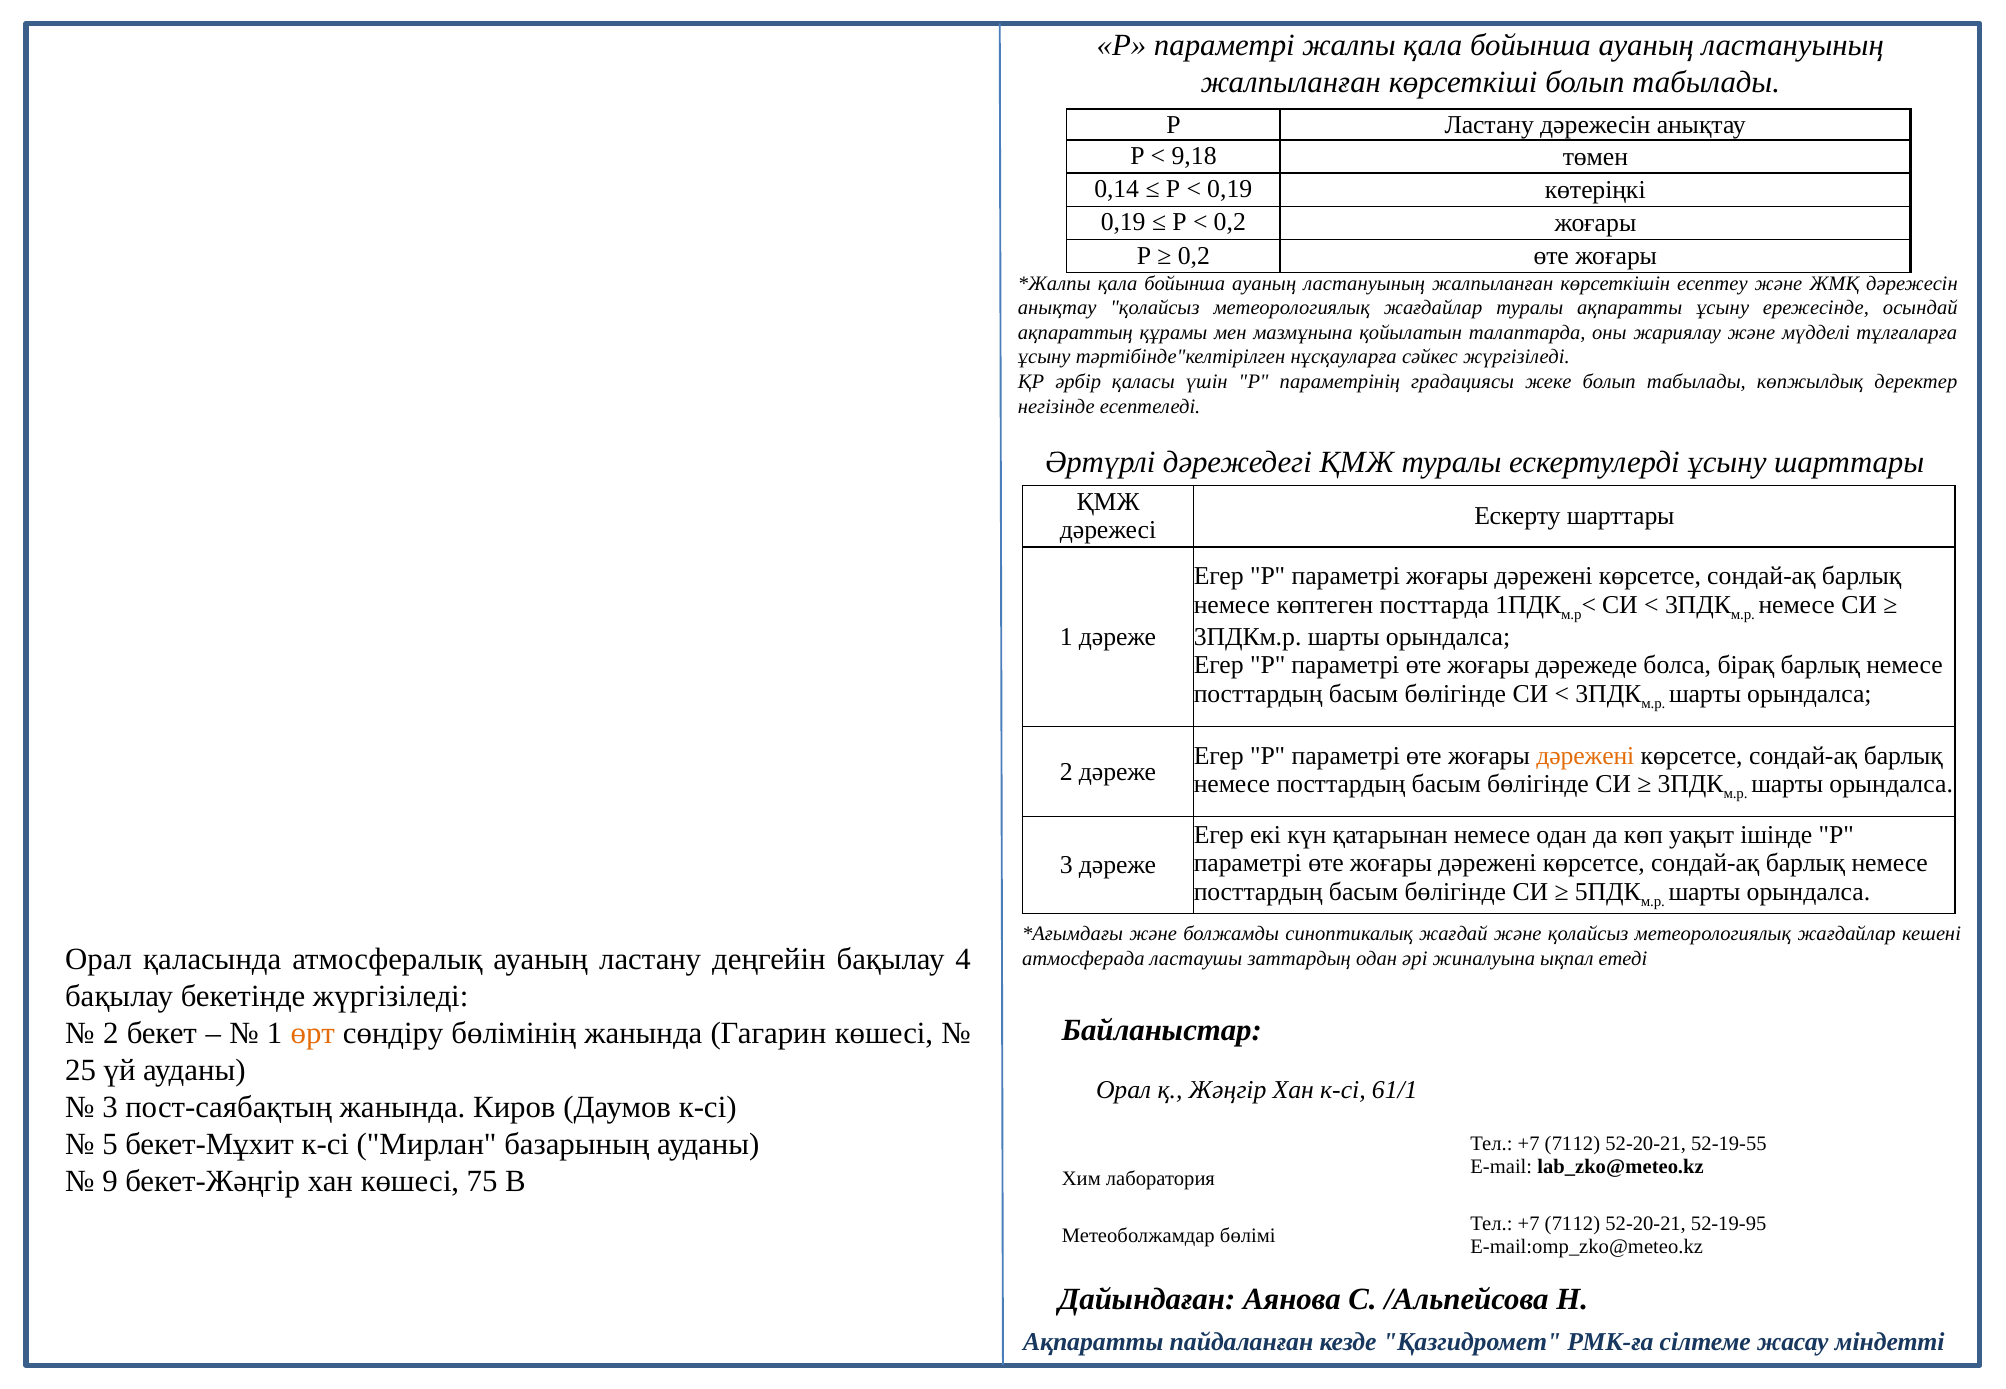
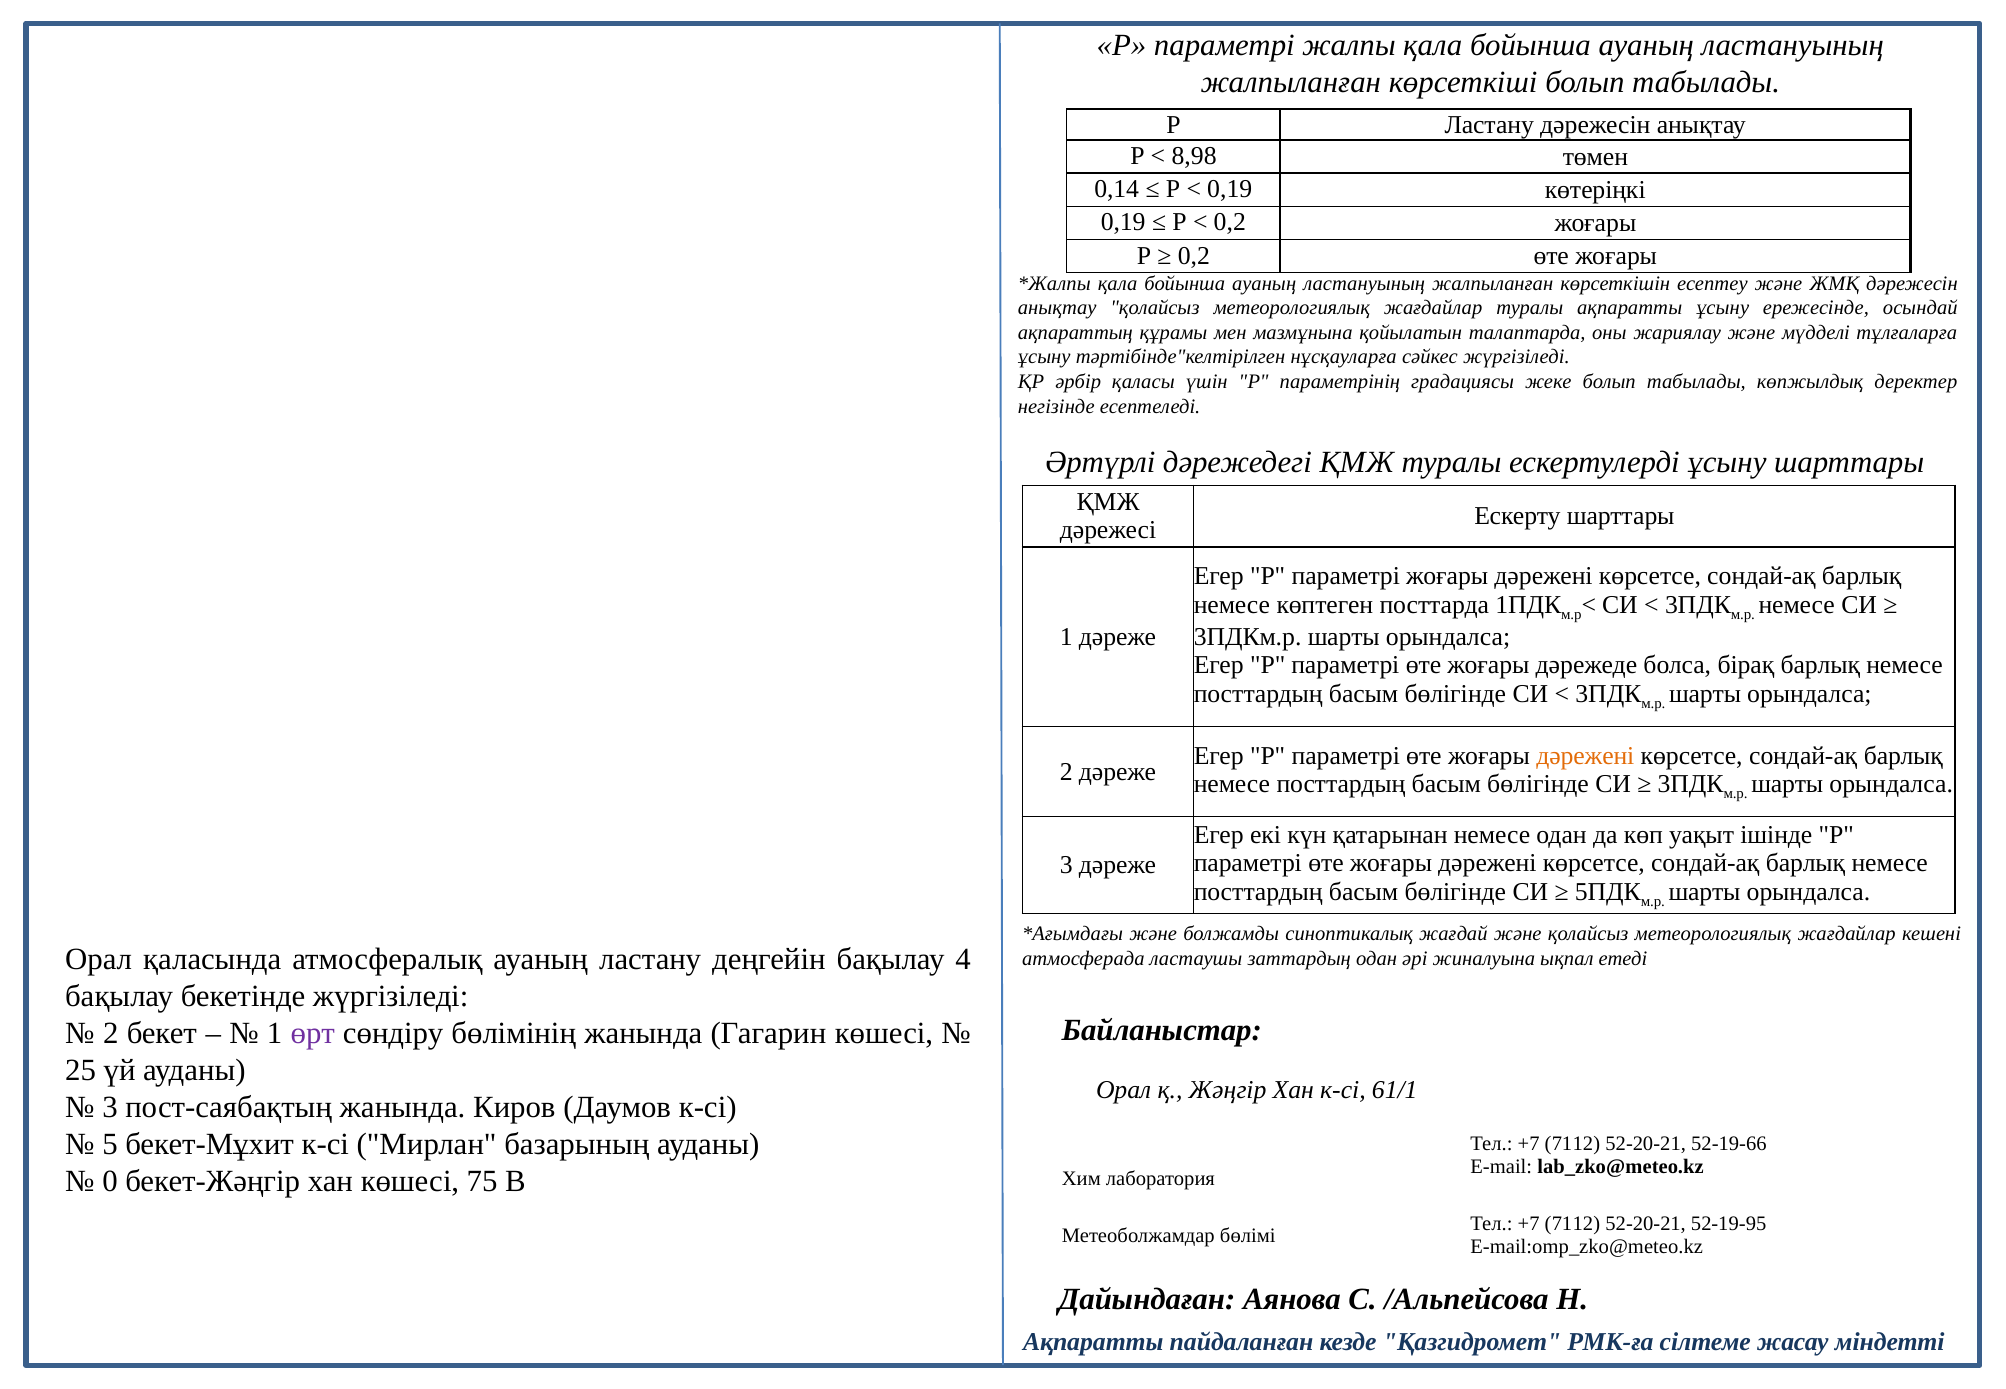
9,18: 9,18 -> 8,98
өрт colour: orange -> purple
52-19-55: 52-19-55 -> 52-19-66
9: 9 -> 0
